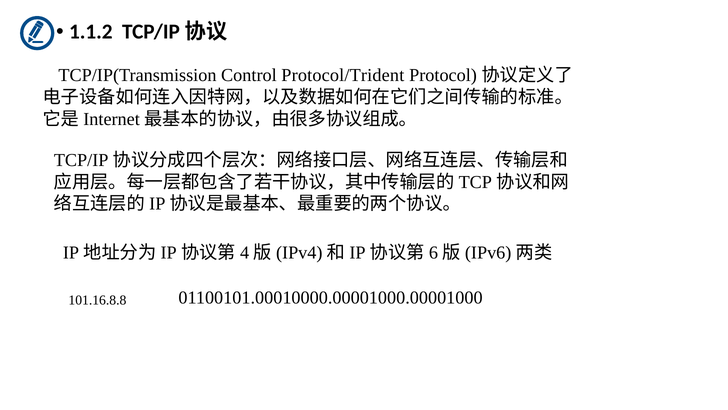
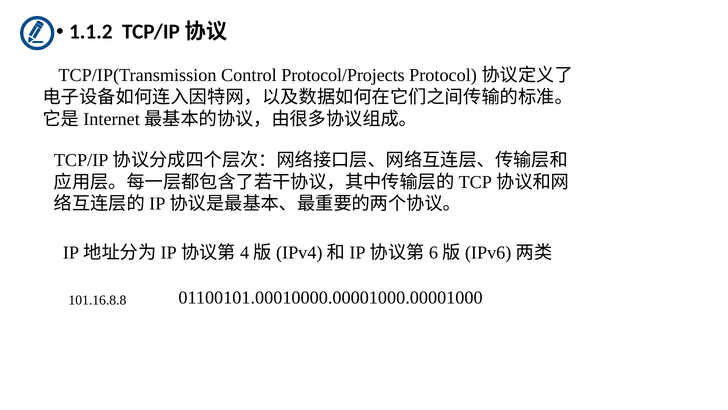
Protocol/Trident: Protocol/Trident -> Protocol/Projects
